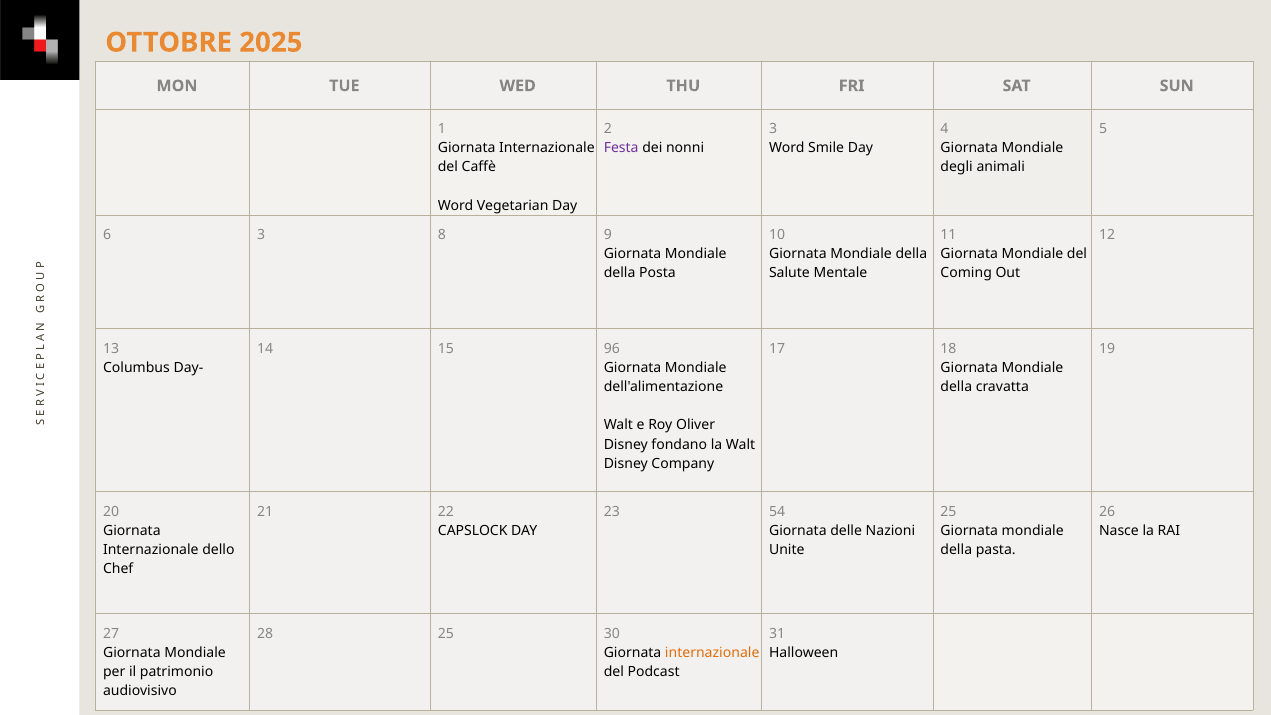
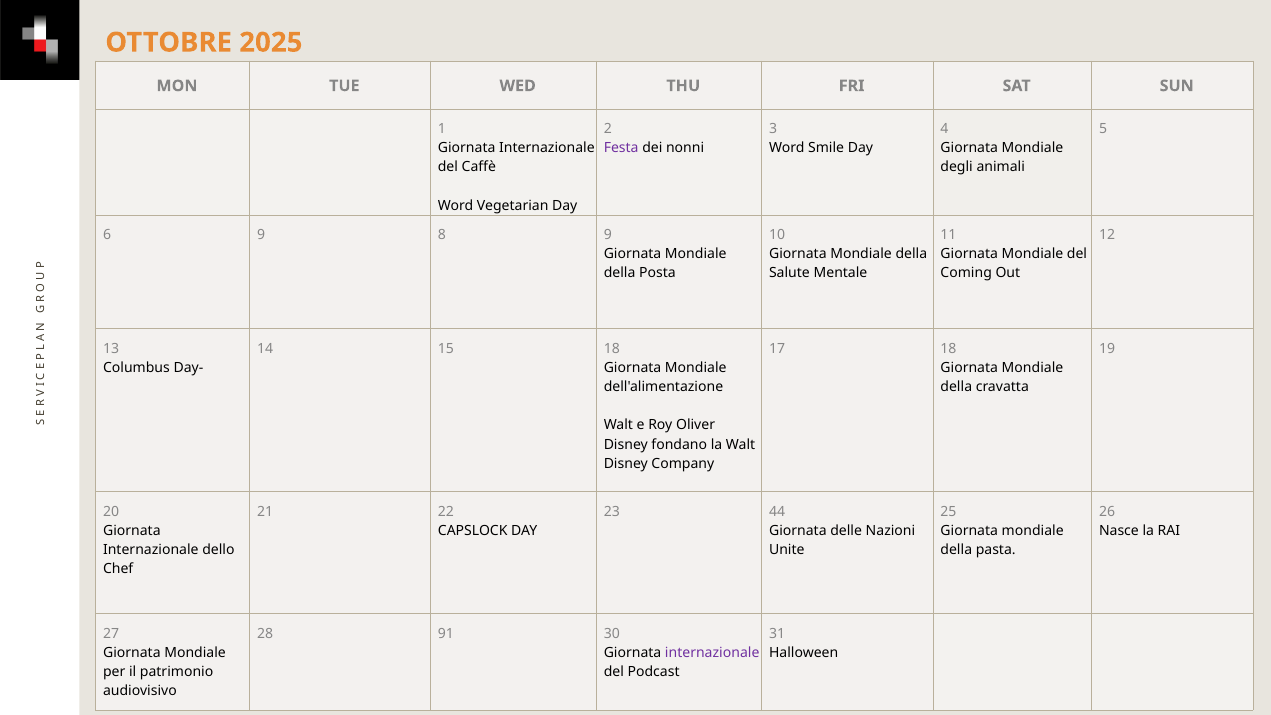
6 3: 3 -> 9
15 96: 96 -> 18
54: 54 -> 44
28 25: 25 -> 91
internazionale at (712, 653) colour: orange -> purple
